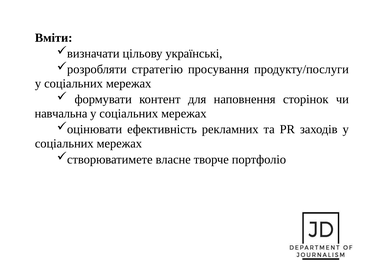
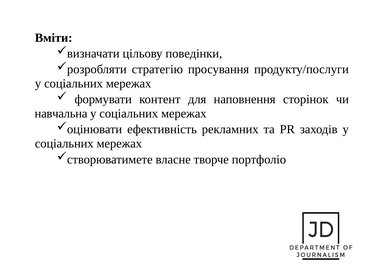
українські: українські -> поведінки
